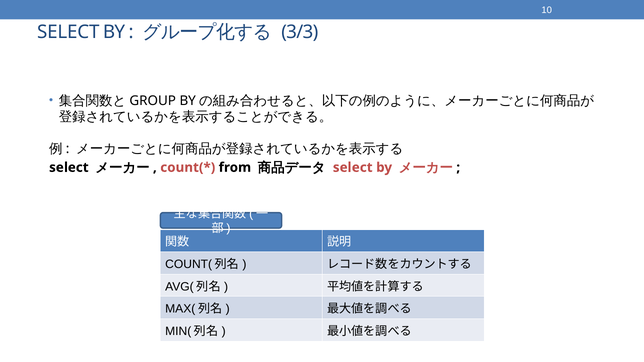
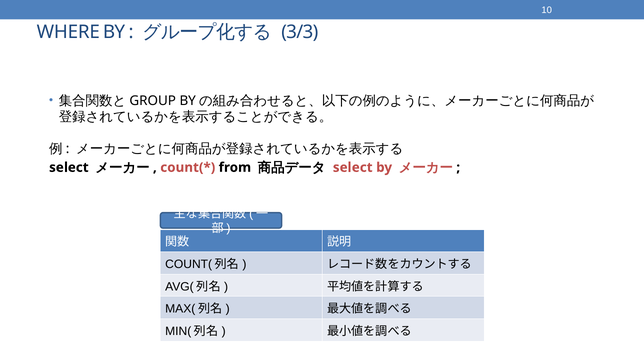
SELECT at (68, 32): SELECT -> WHERE
